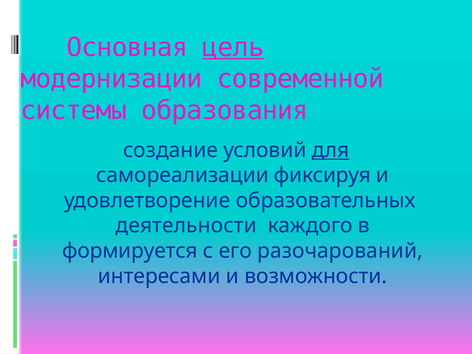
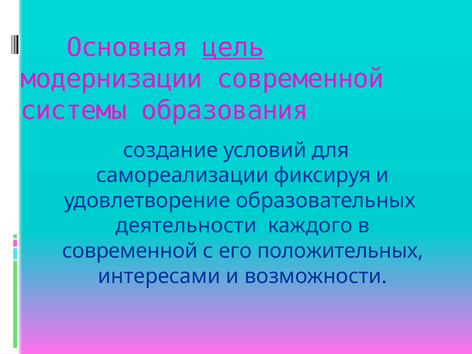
для underline: present -> none
формируется at (130, 251): формируется -> современной
разочарований: разочарований -> положительных
